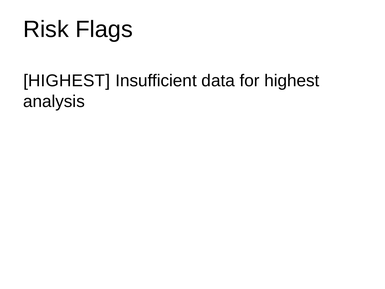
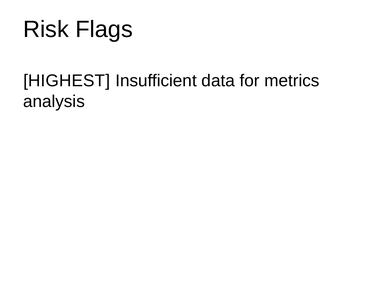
for highest: highest -> metrics
